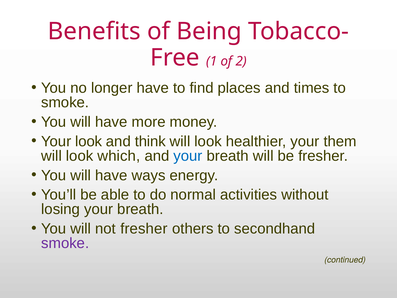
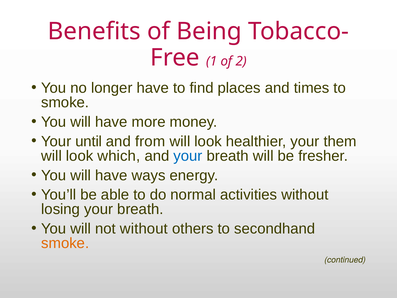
Your look: look -> until
think: think -> from
not fresher: fresher -> without
smoke at (65, 243) colour: purple -> orange
